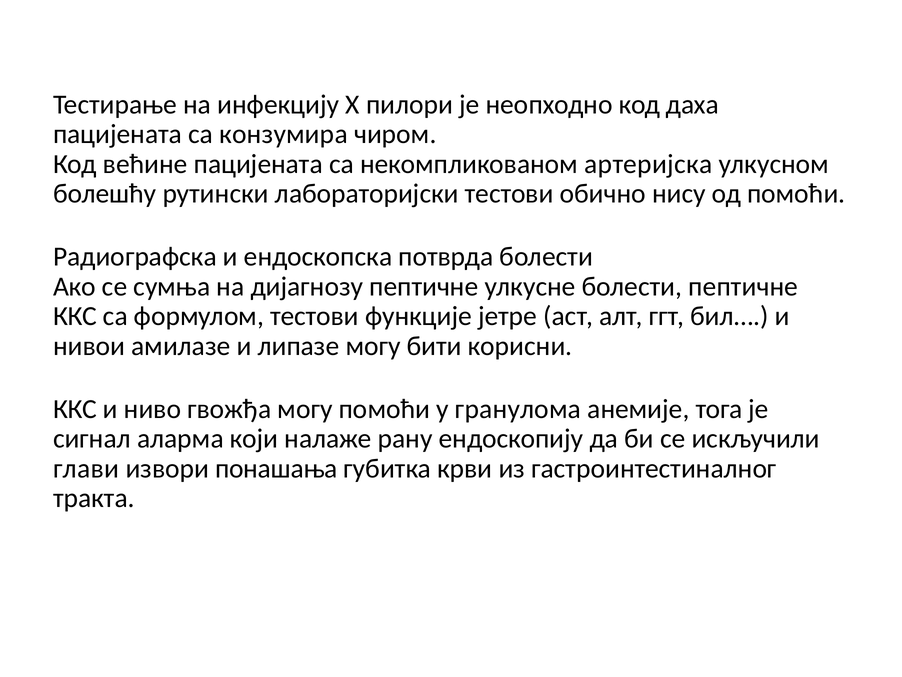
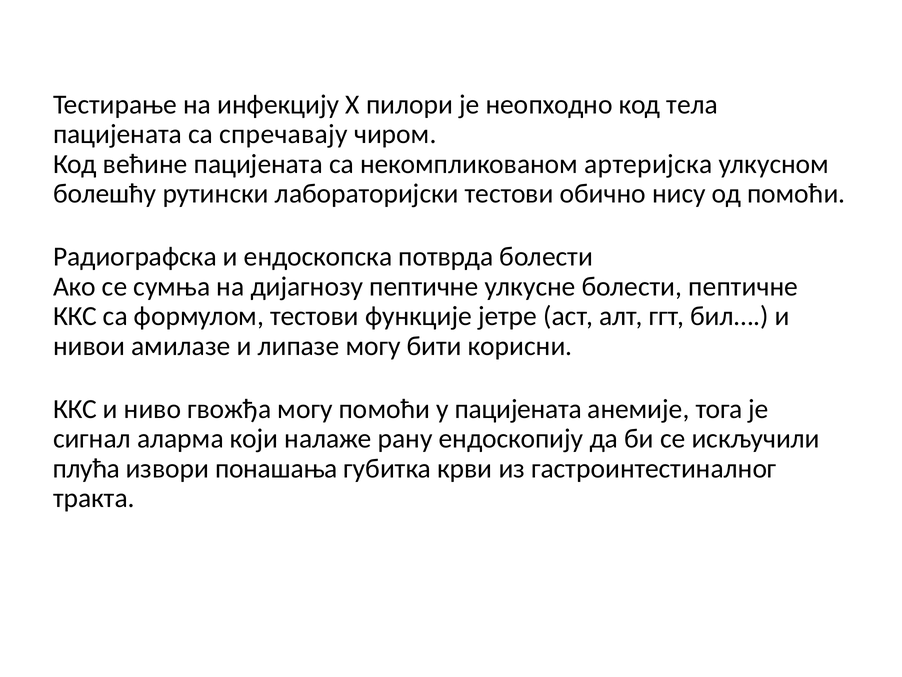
даха: даха -> тела
конзумира: конзумира -> спречавају
у гранулома: гранулома -> пацијената
глави: глави -> плућа
